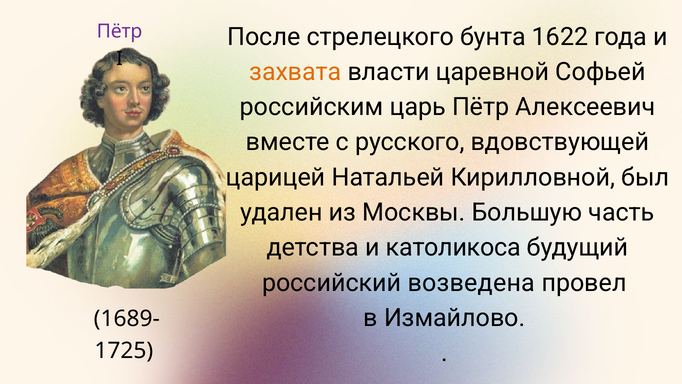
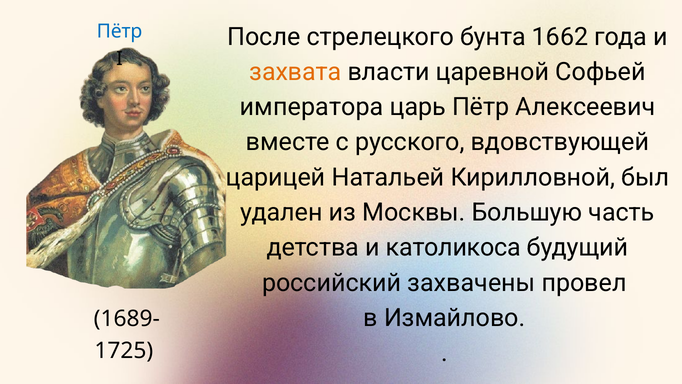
Пётр at (119, 31) colour: purple -> blue
1622: 1622 -> 1662
российским: российским -> императора
возведена: возведена -> захвачены
